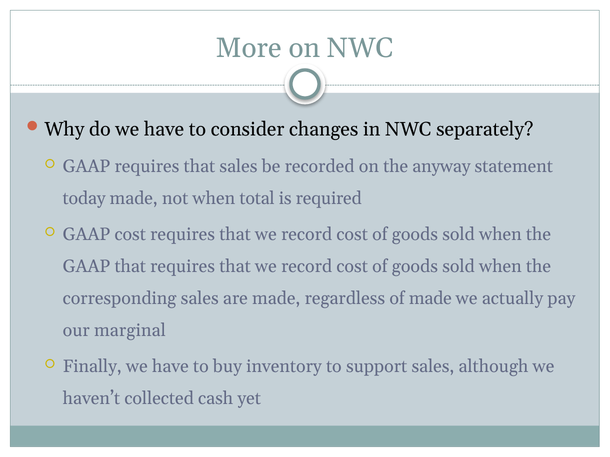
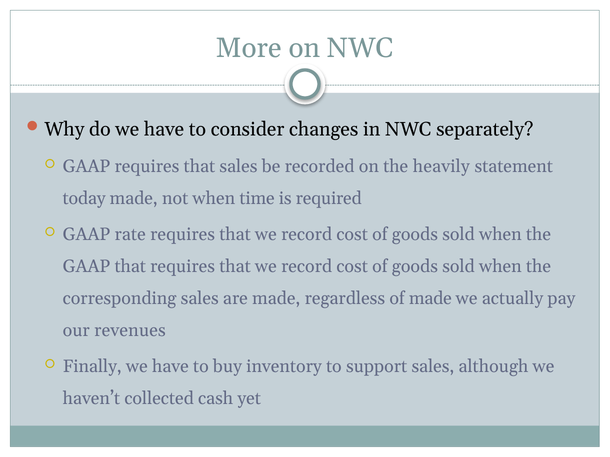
anyway: anyway -> heavily
total: total -> time
GAAP cost: cost -> rate
marginal: marginal -> revenues
